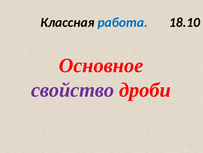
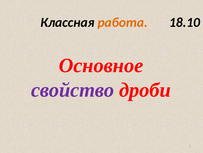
работа colour: blue -> orange
